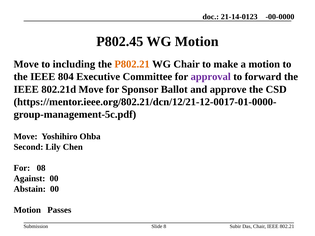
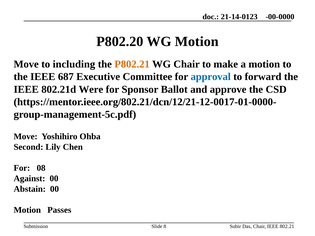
P802.45: P802.45 -> P802.20
804: 804 -> 687
approval colour: purple -> blue
802.21d Move: Move -> Were
